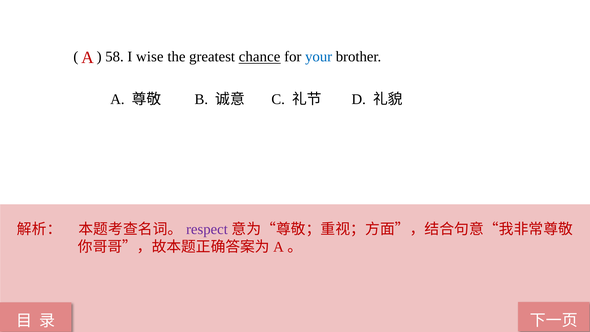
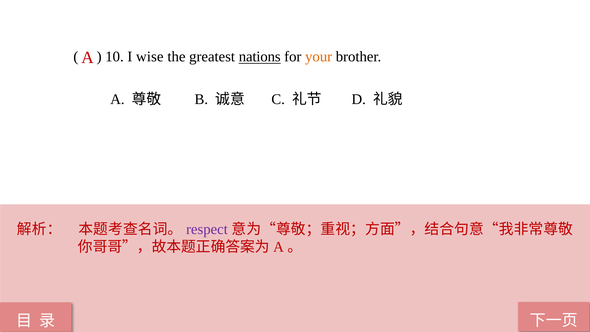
58: 58 -> 10
chance: chance -> nations
your colour: blue -> orange
